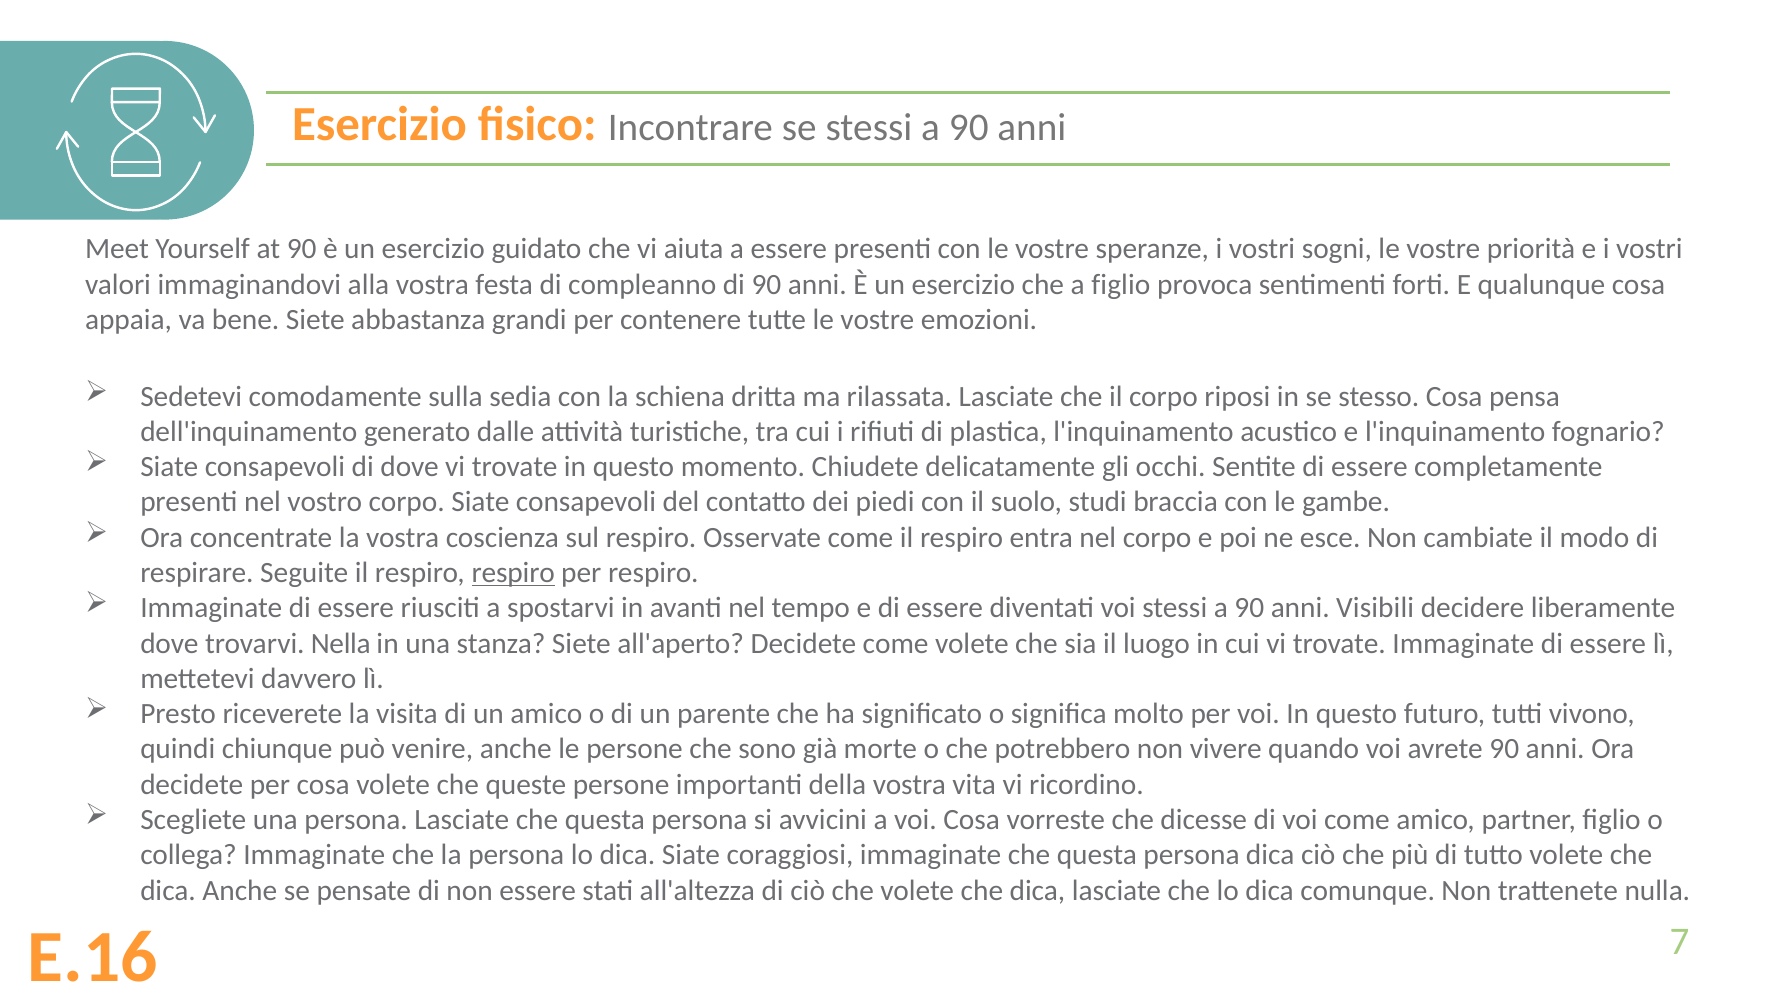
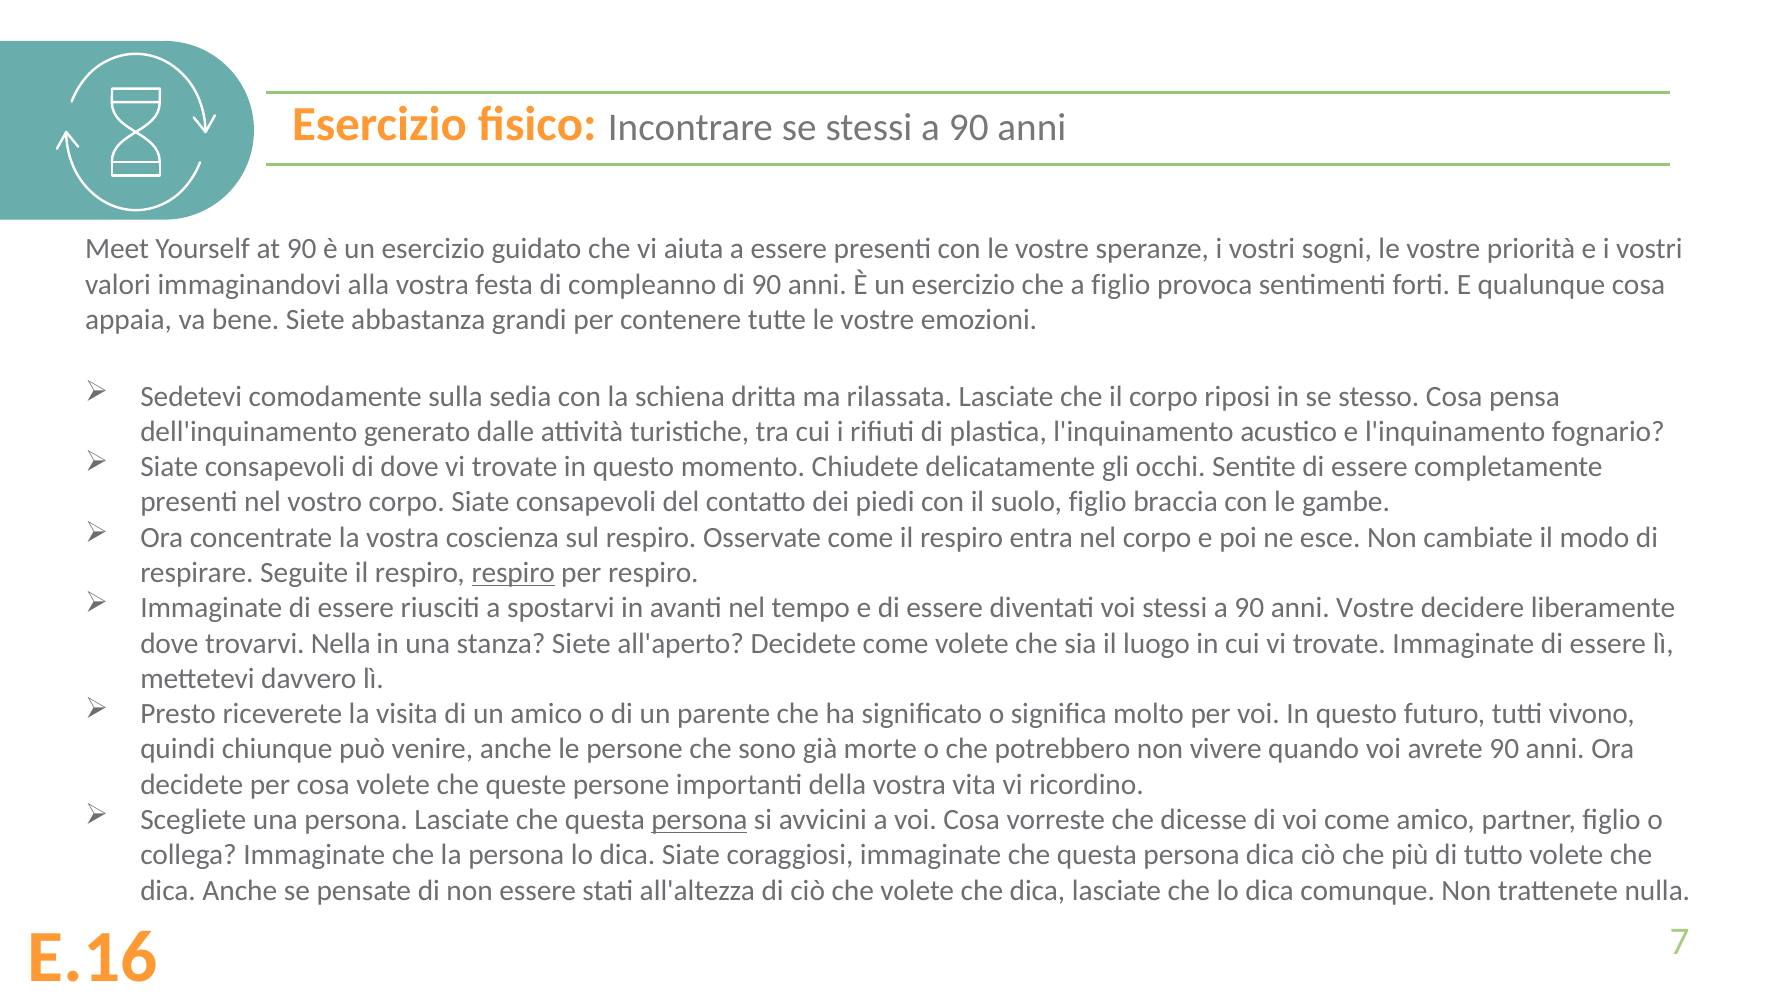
suolo studi: studi -> figlio
anni Visibili: Visibili -> Vostre
persona at (699, 820) underline: none -> present
